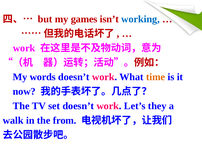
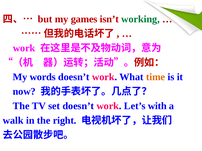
working colour: blue -> green
they: they -> with
from: from -> right
